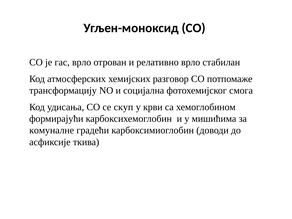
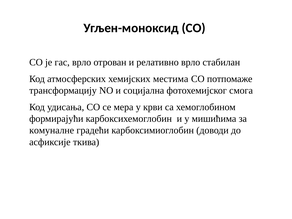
разговор: разговор -> местима
скуп: скуп -> мера
